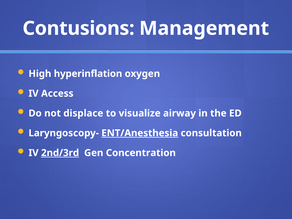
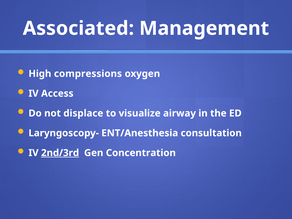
Contusions: Contusions -> Associated
hyperinflation: hyperinflation -> compressions
ENT/Anesthesia underline: present -> none
